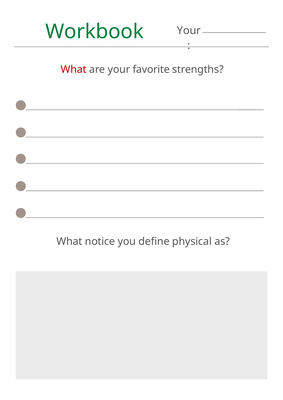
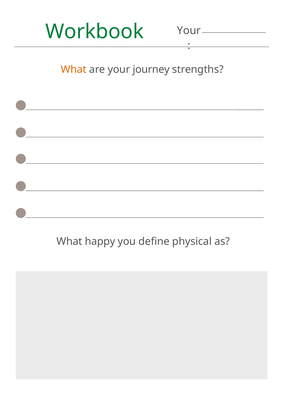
What at (74, 70) colour: red -> orange
favorite: favorite -> journey
notice: notice -> happy
